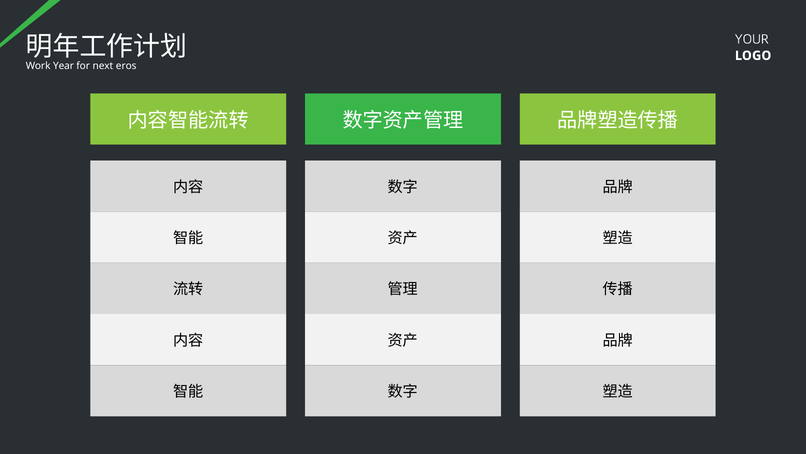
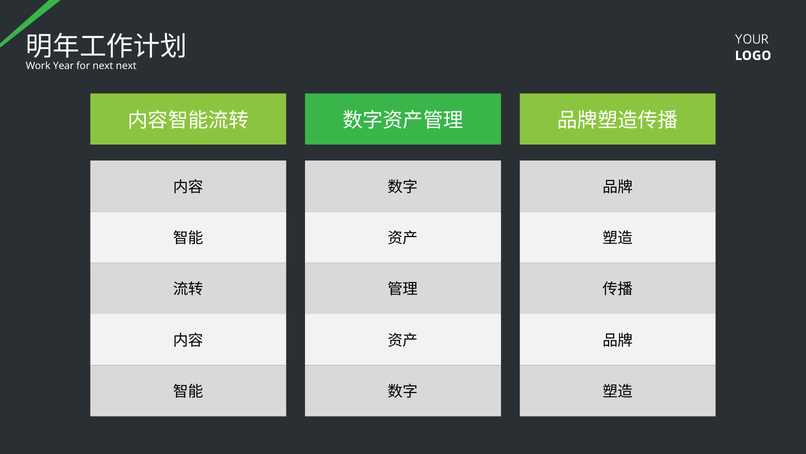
next eros: eros -> next
